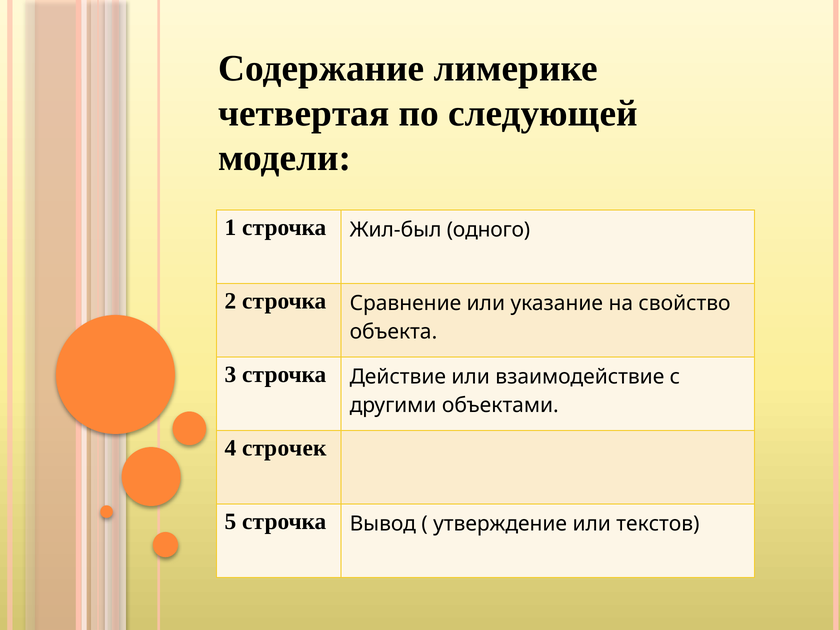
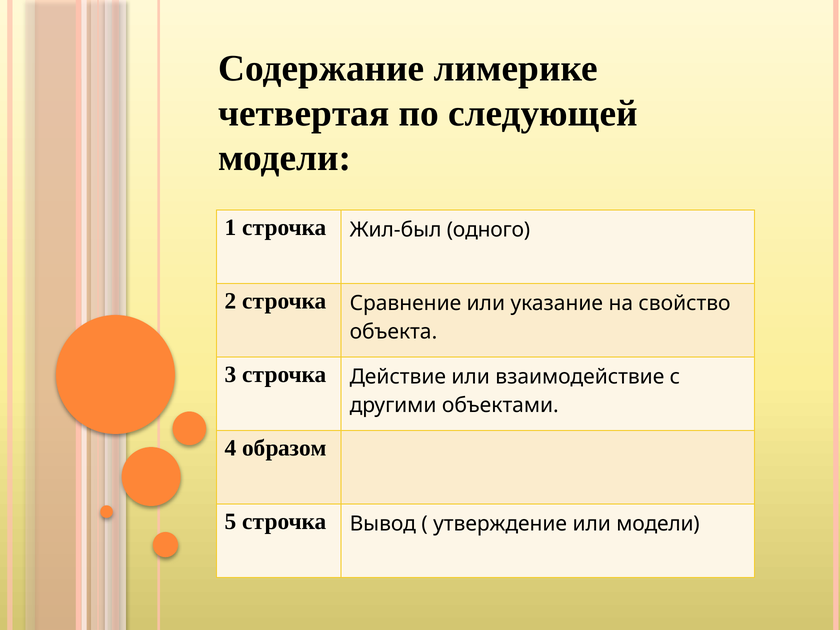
строчек: строчек -> образом
или текстов: текстов -> модели
